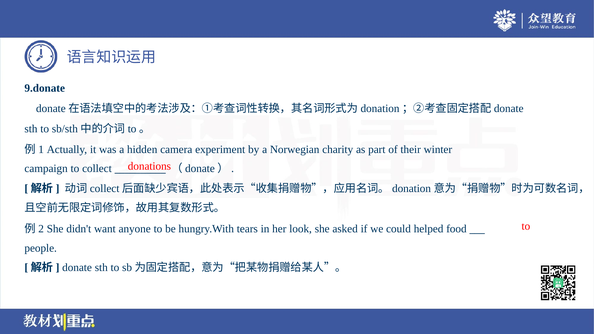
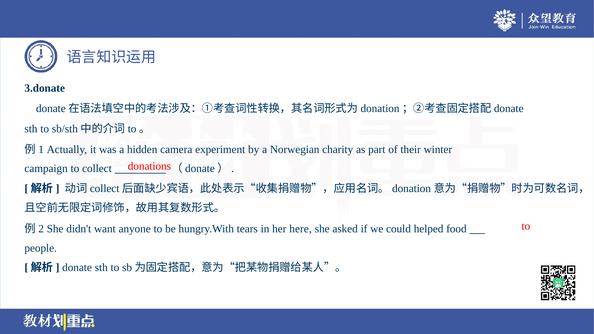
9.donate: 9.donate -> 3.donate
look: look -> here
